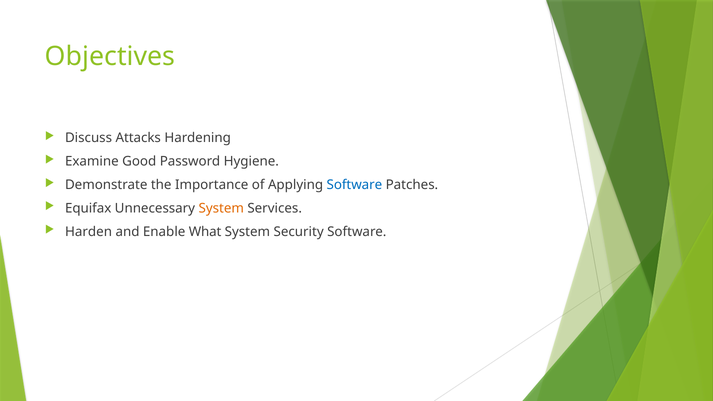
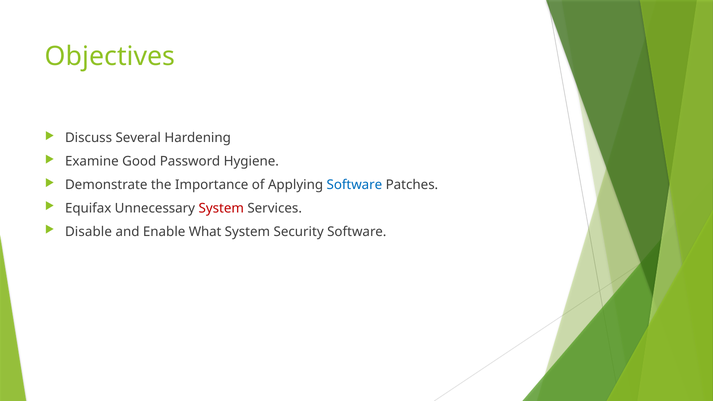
Attacks: Attacks -> Several
System at (221, 208) colour: orange -> red
Harden: Harden -> Disable
